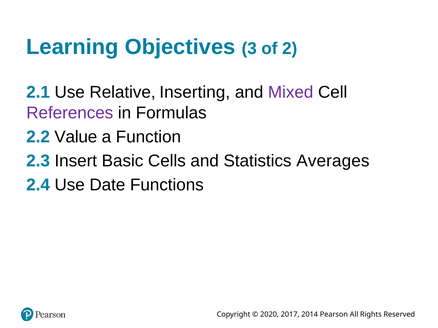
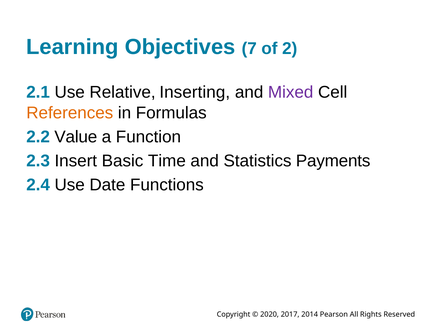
3: 3 -> 7
References colour: purple -> orange
Cells: Cells -> Time
Averages: Averages -> Payments
